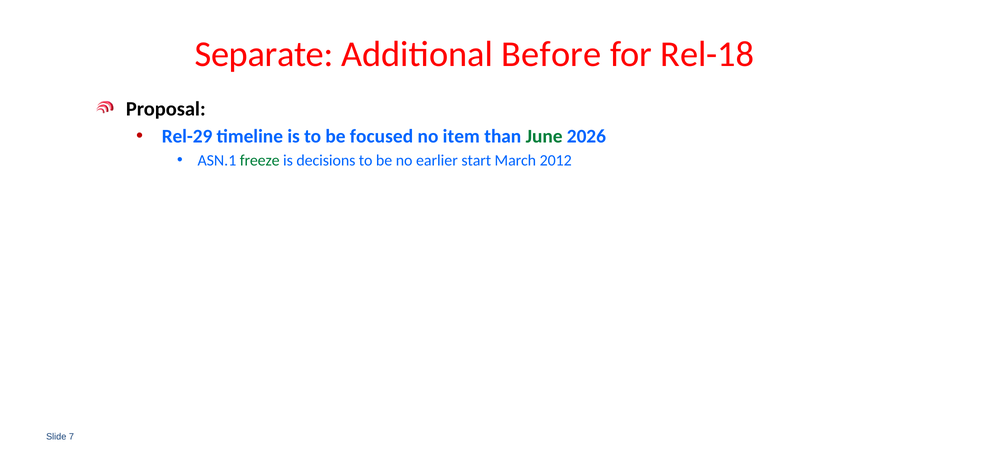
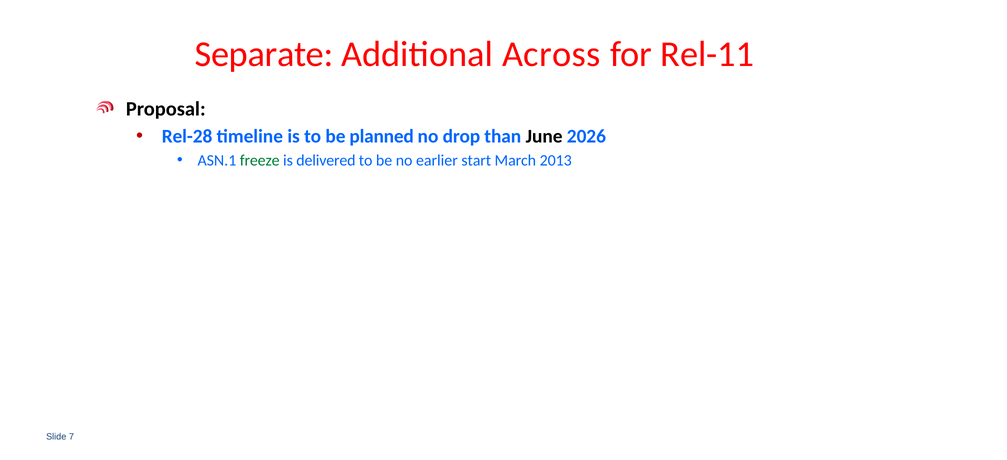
Before: Before -> Across
Rel-18: Rel-18 -> Rel-11
Rel-29: Rel-29 -> Rel-28
focused: focused -> planned
item: item -> drop
June colour: green -> black
decisions: decisions -> delivered
March 2012: 2012 -> 2013
